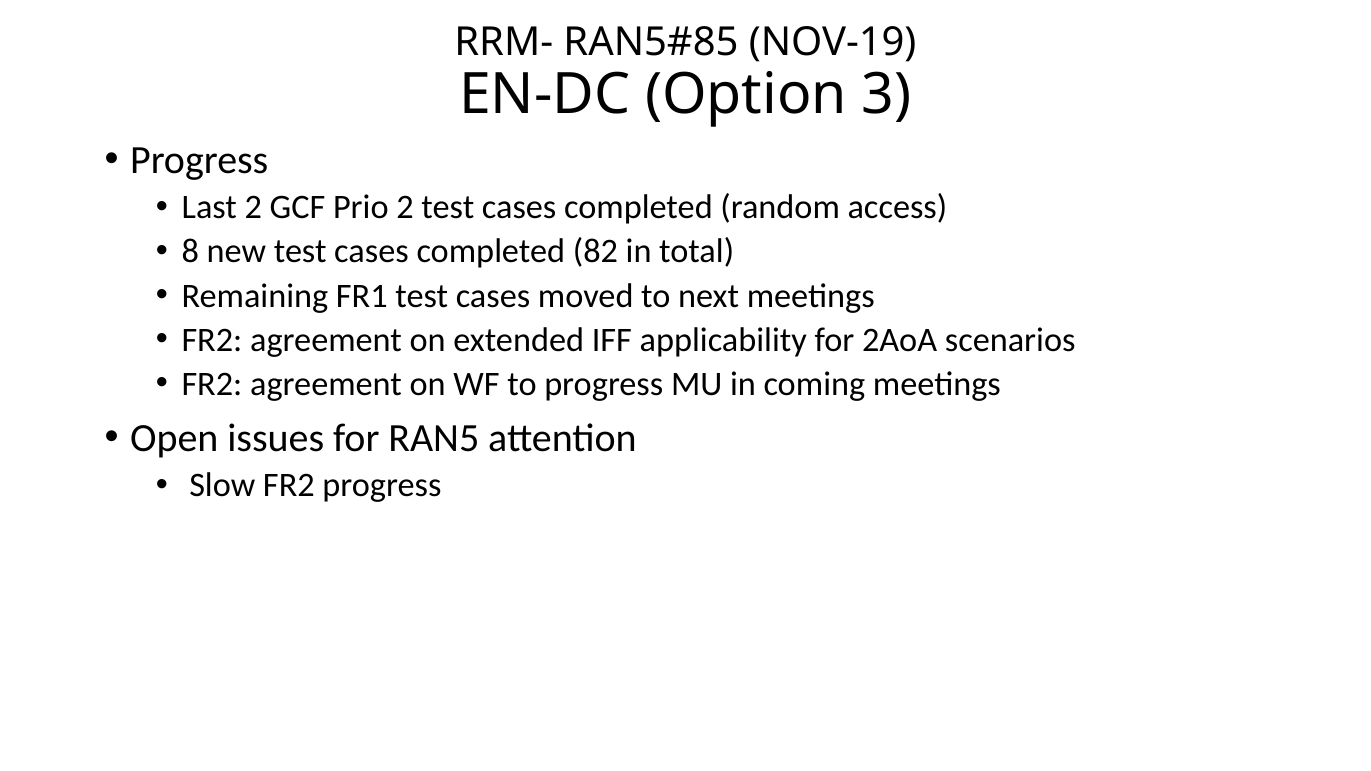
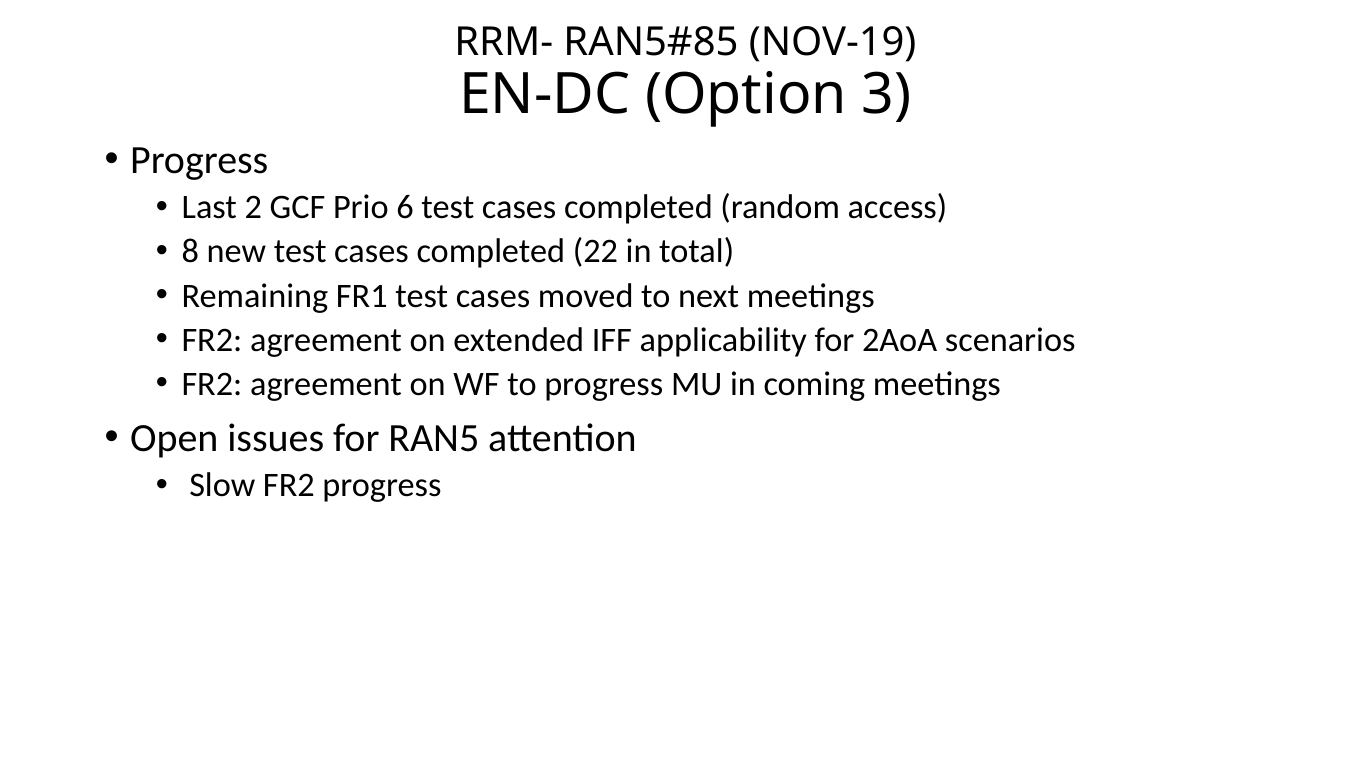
Prio 2: 2 -> 6
82: 82 -> 22
